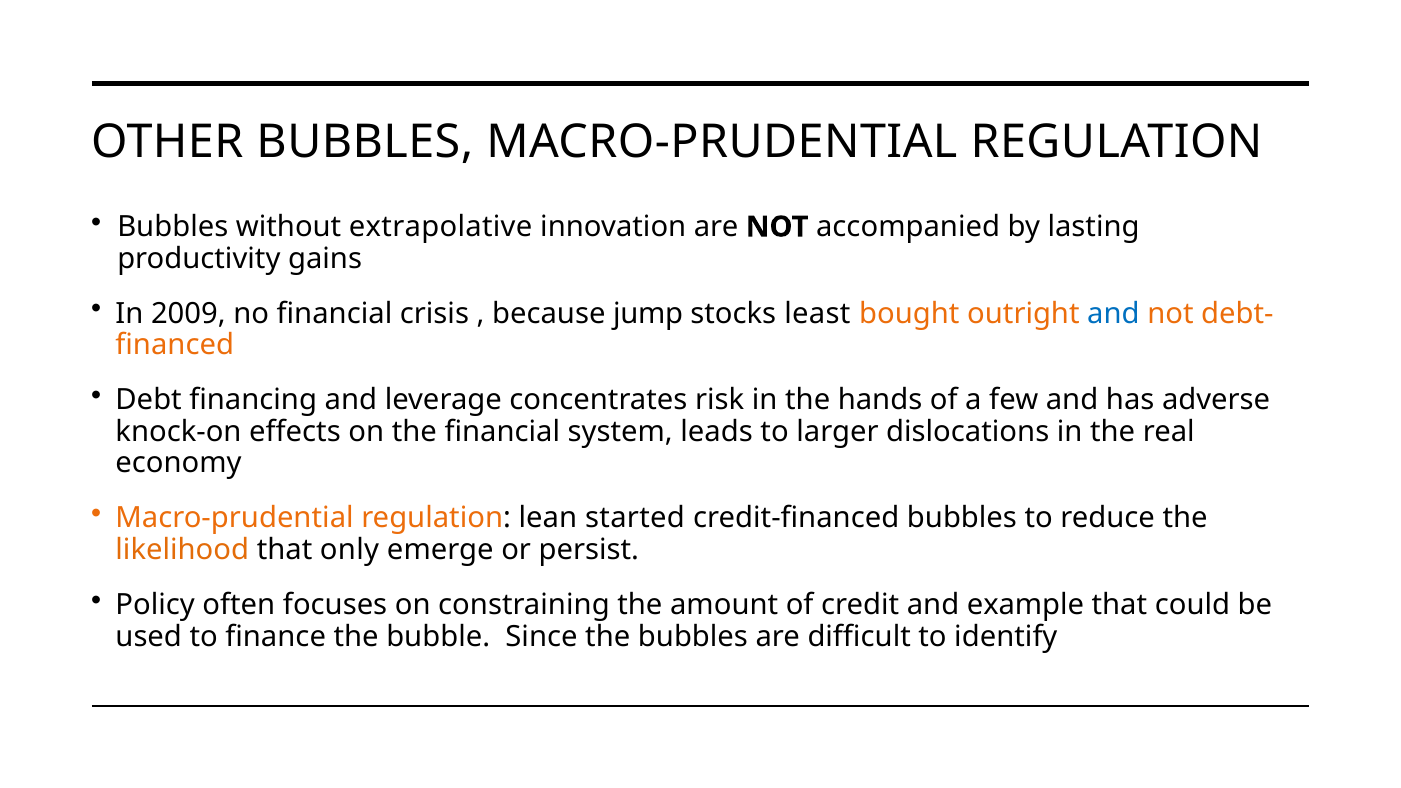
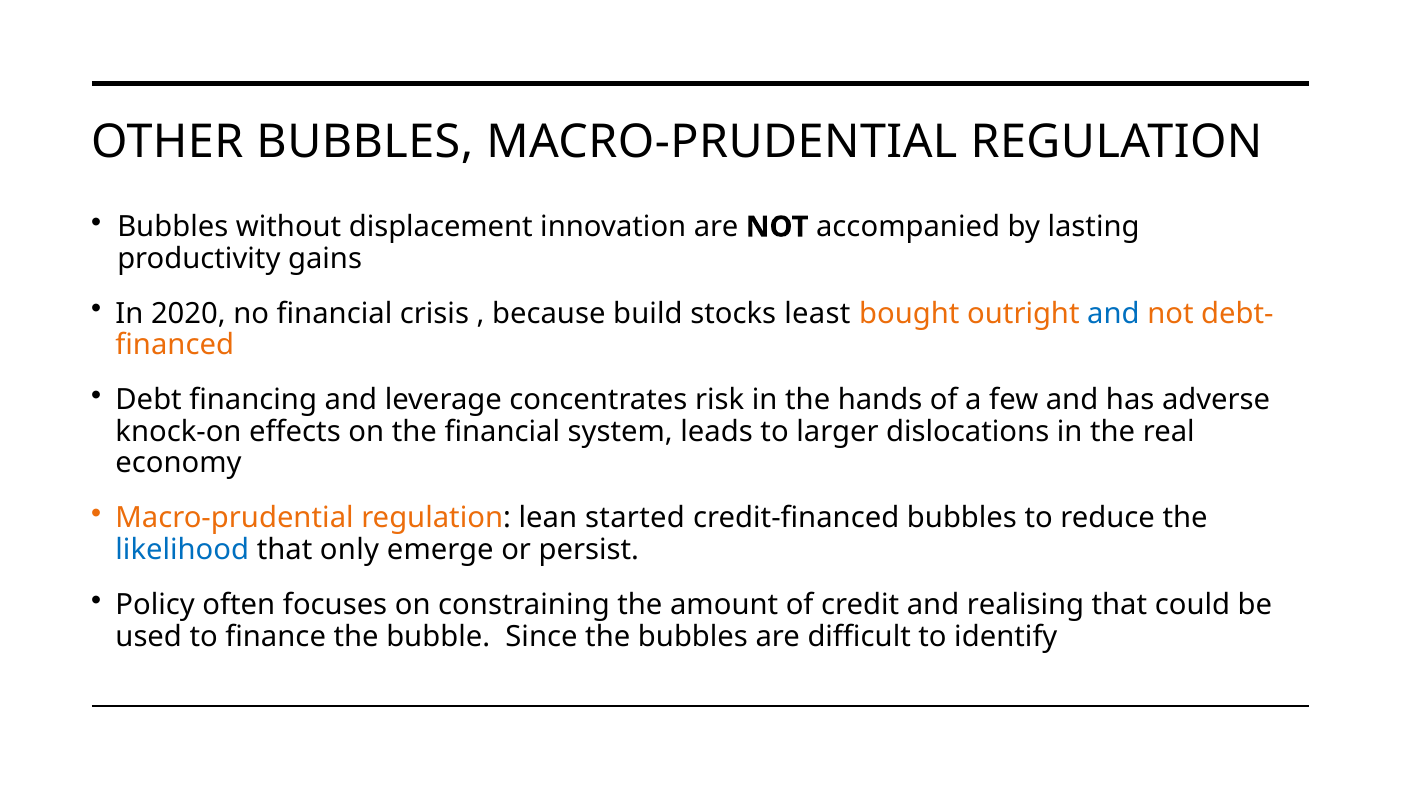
extrapolative: extrapolative -> displacement
2009: 2009 -> 2020
jump: jump -> build
likelihood colour: orange -> blue
example: example -> realising
